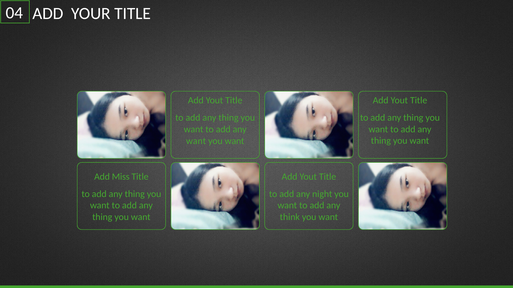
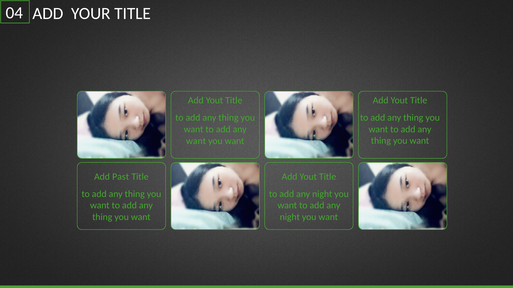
Miss: Miss -> Past
think at (290, 217): think -> night
